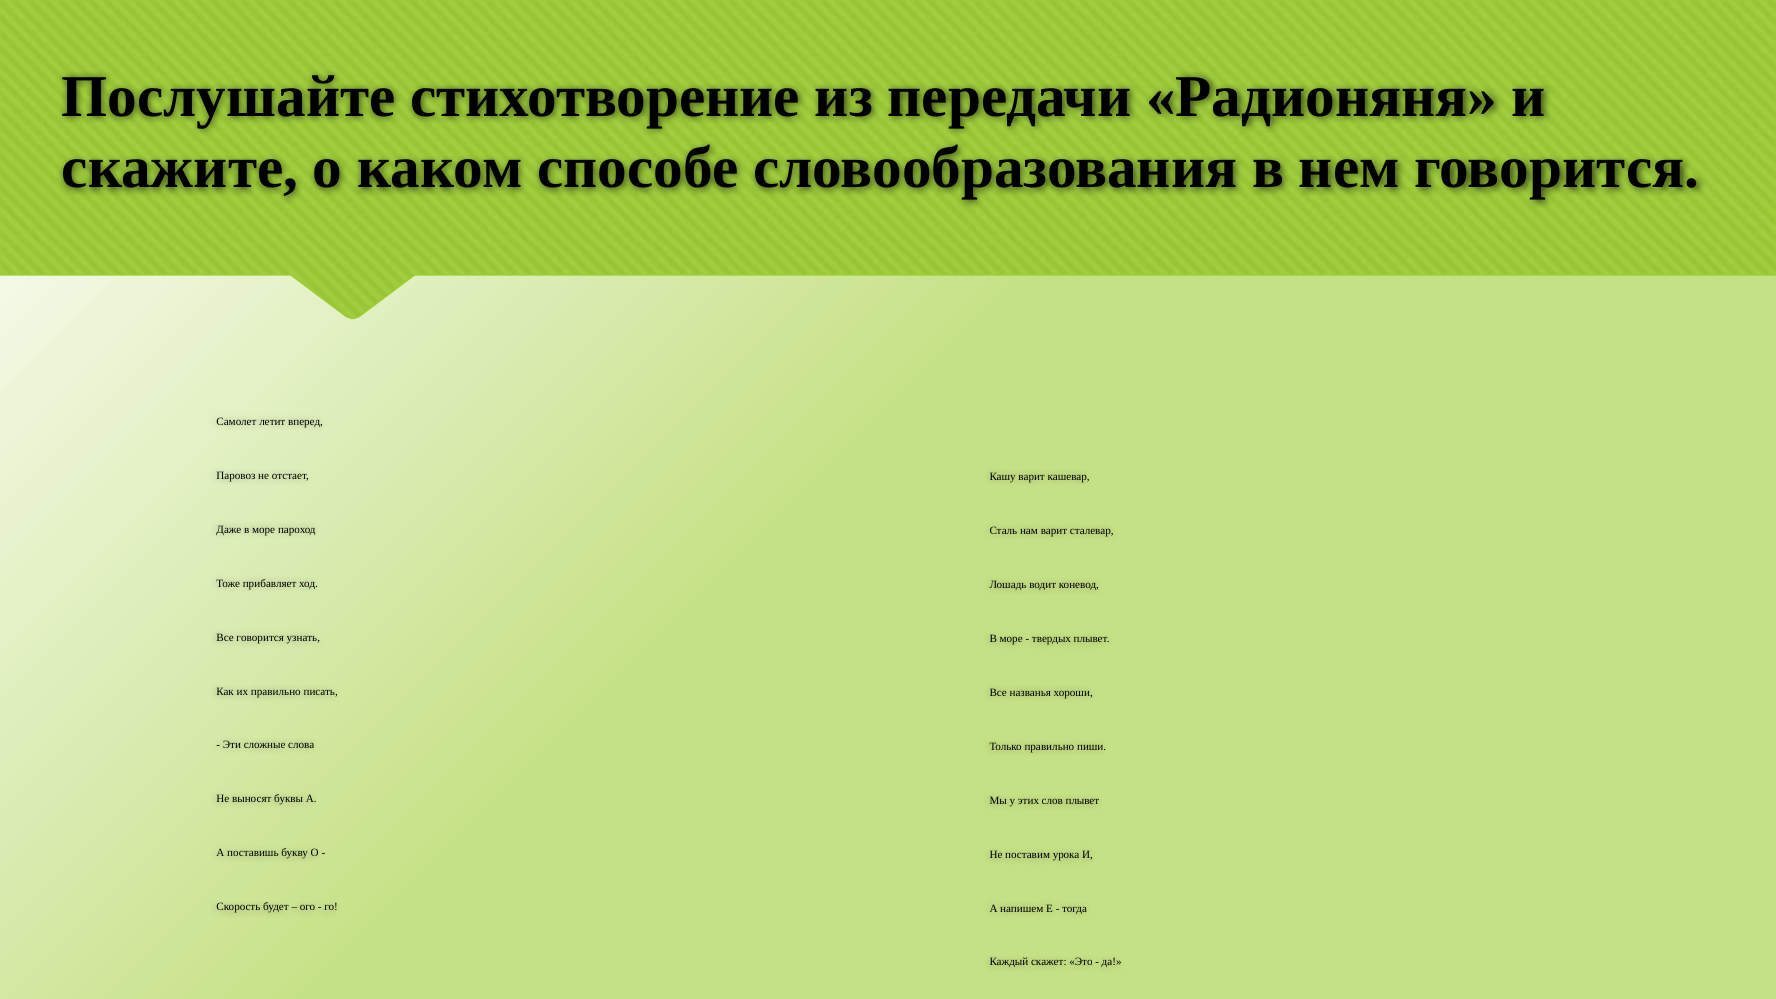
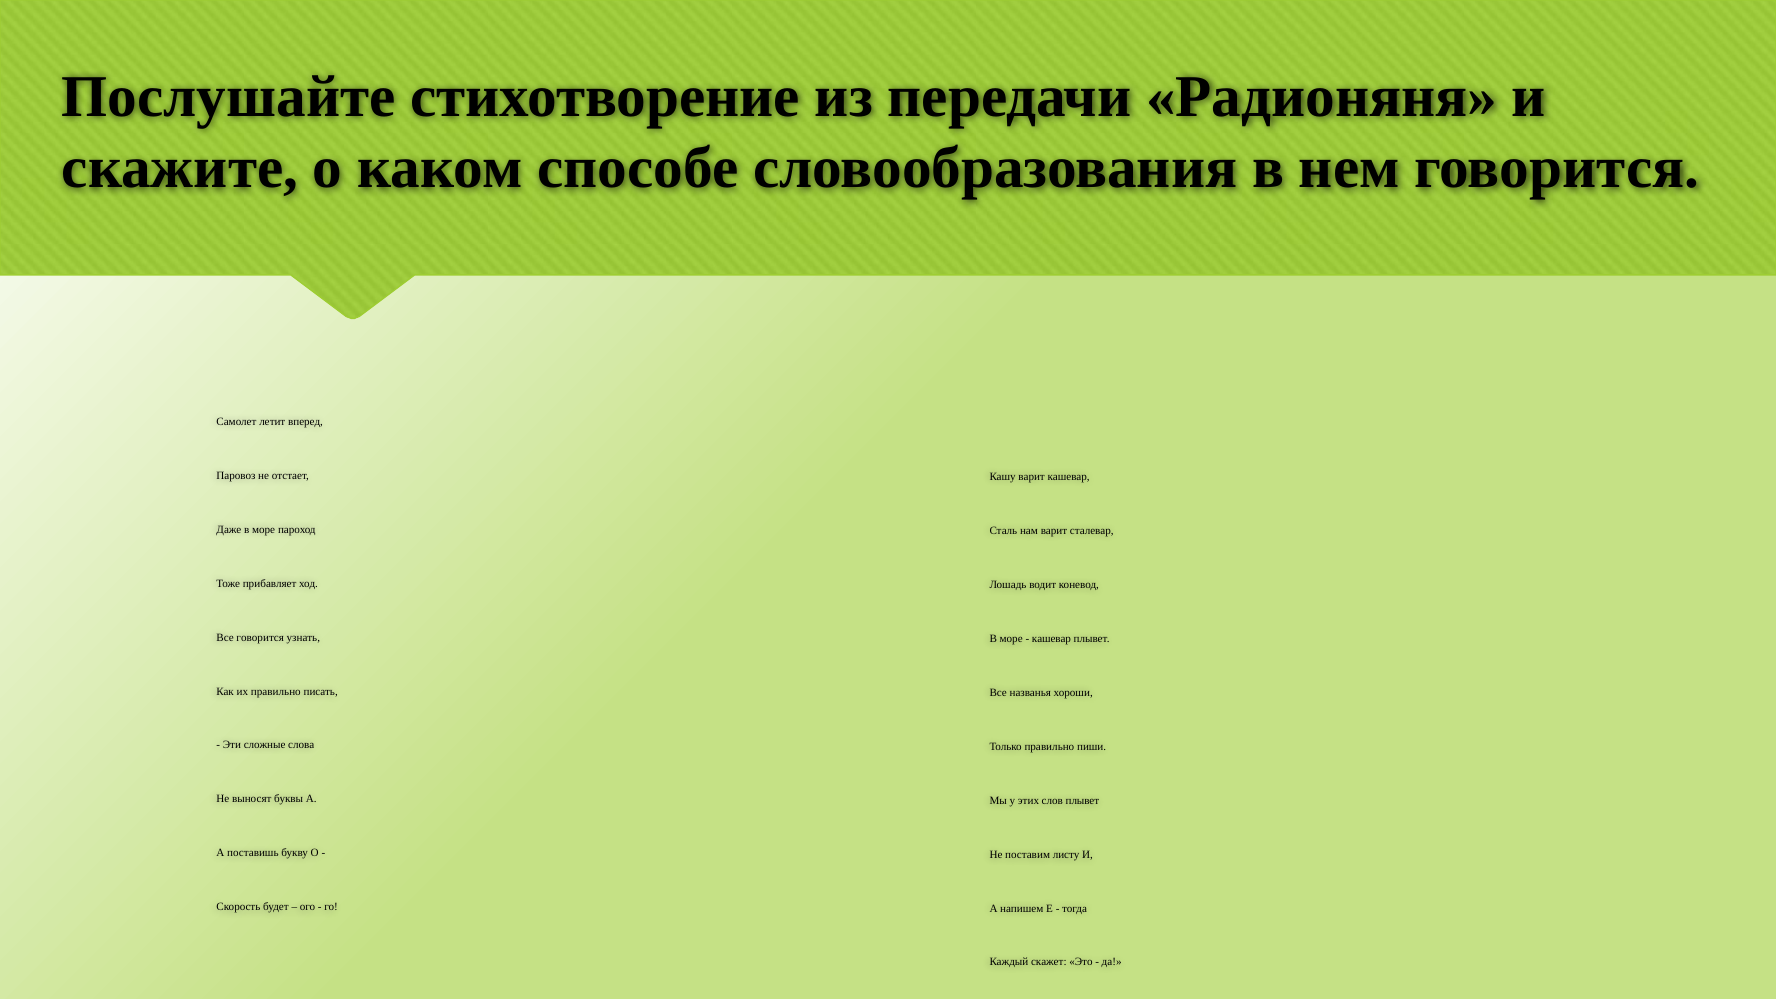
твердых at (1051, 639): твердых -> кашевар
урока: урока -> листу
